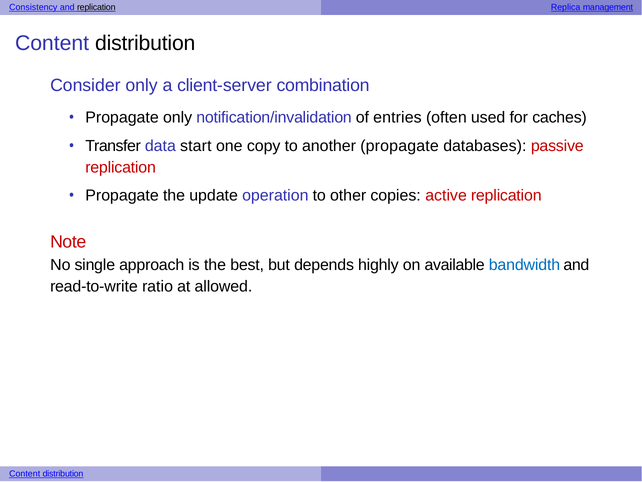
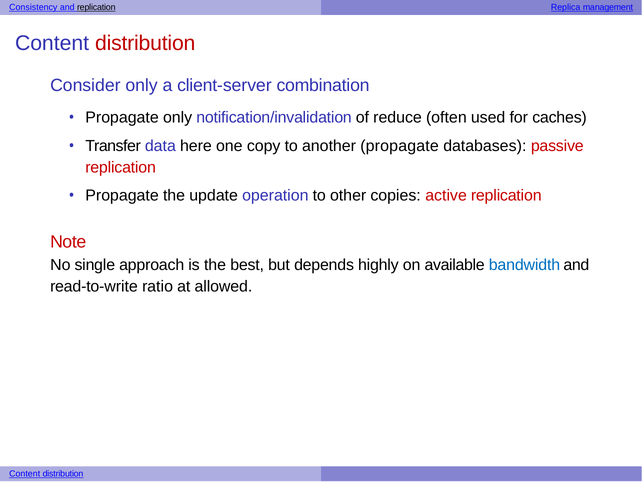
distribution at (145, 43) colour: black -> red
entries: entries -> reduce
start: start -> here
